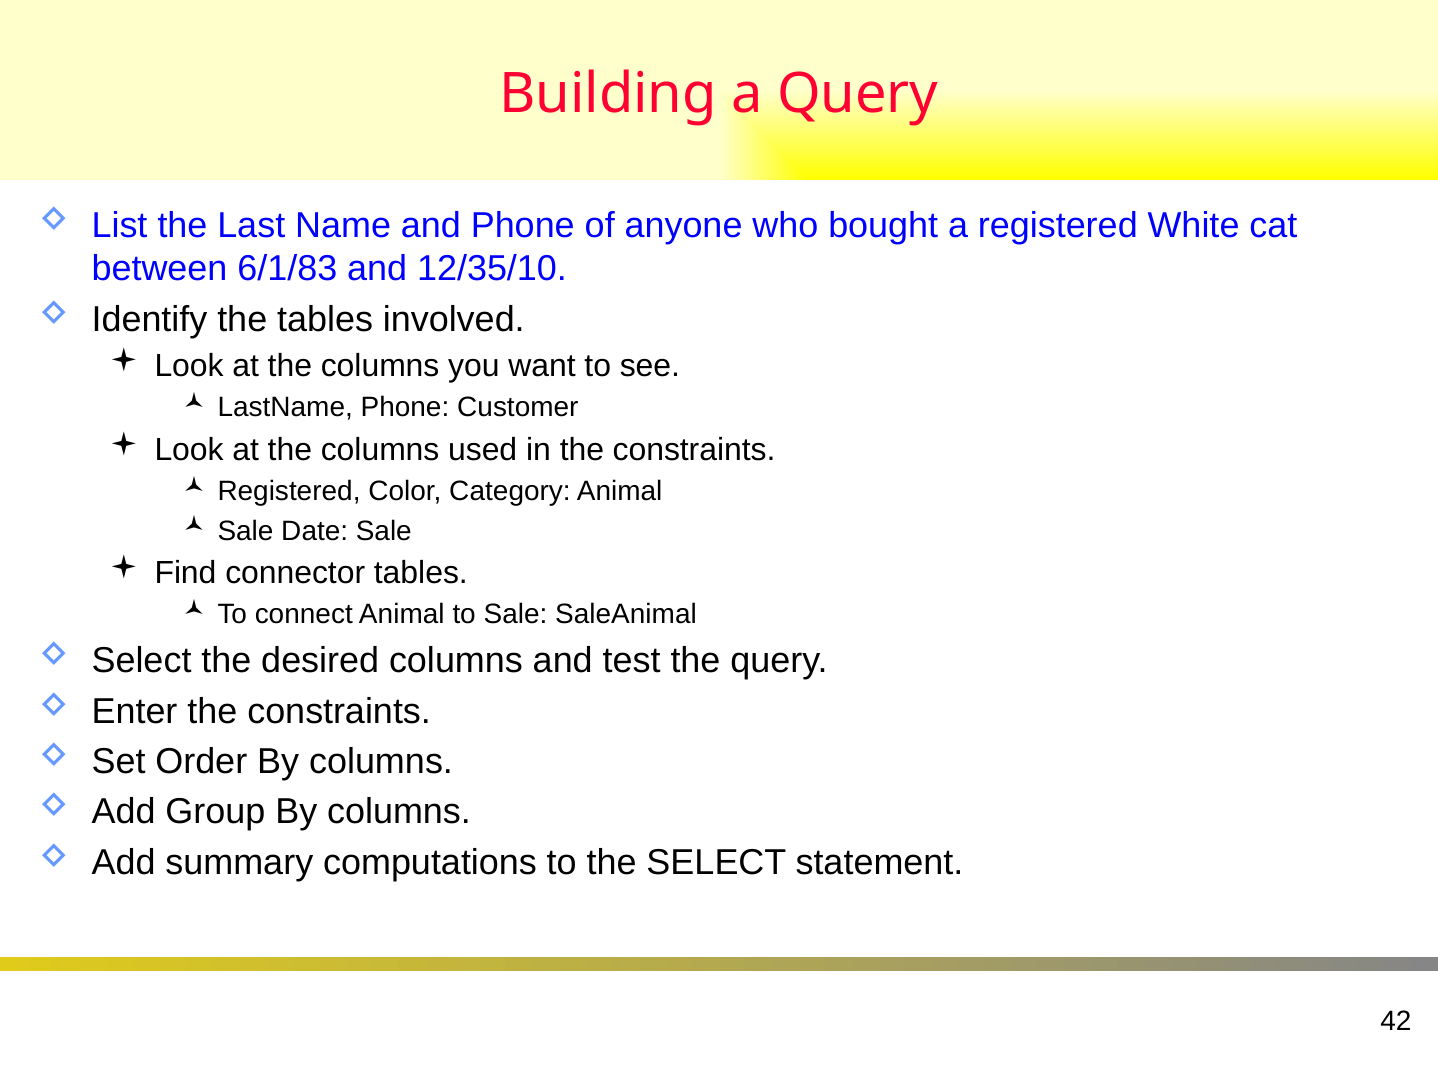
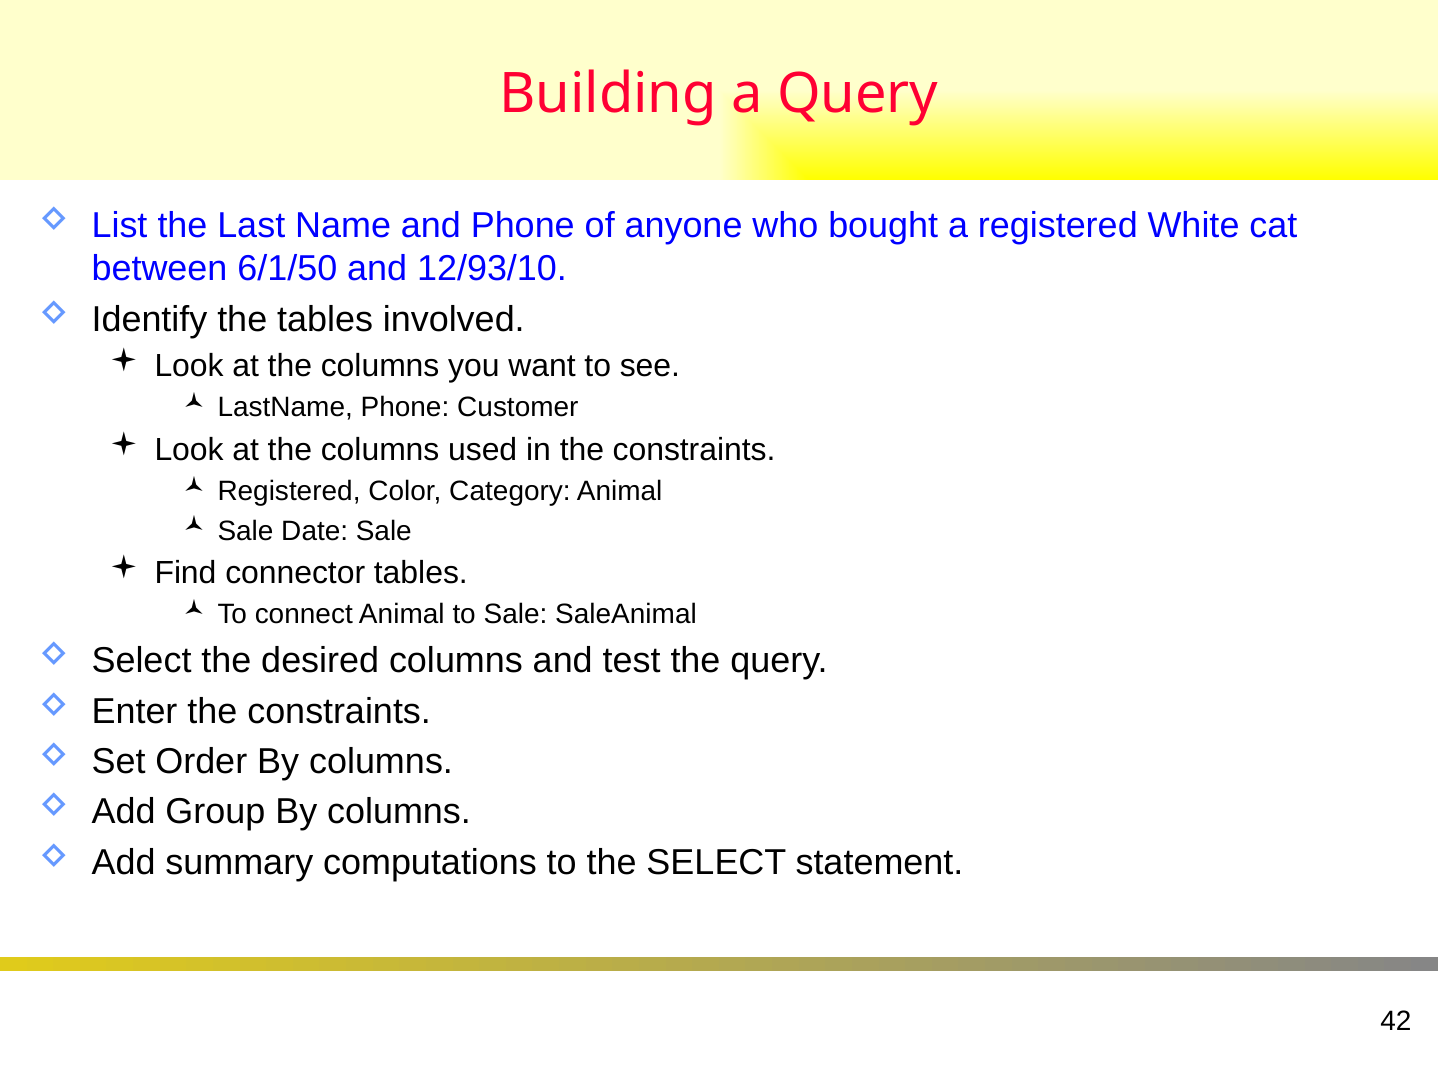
6/1/83: 6/1/83 -> 6/1/50
12/35/10: 12/35/10 -> 12/93/10
